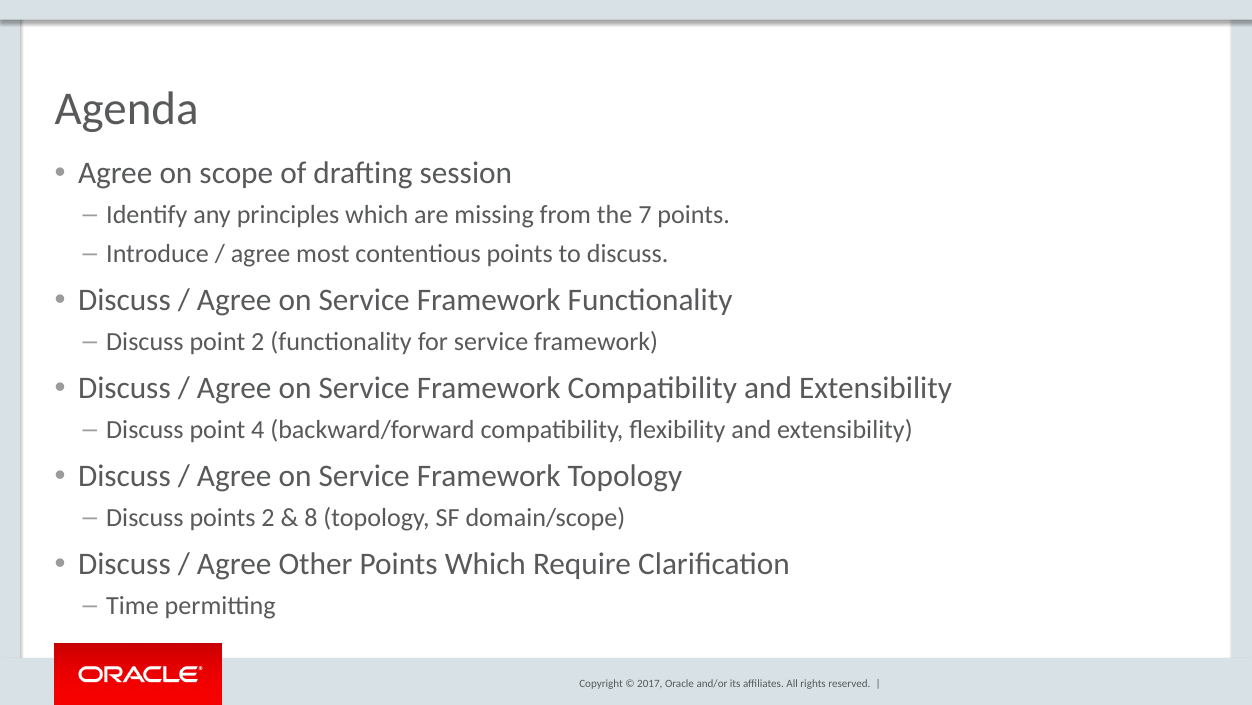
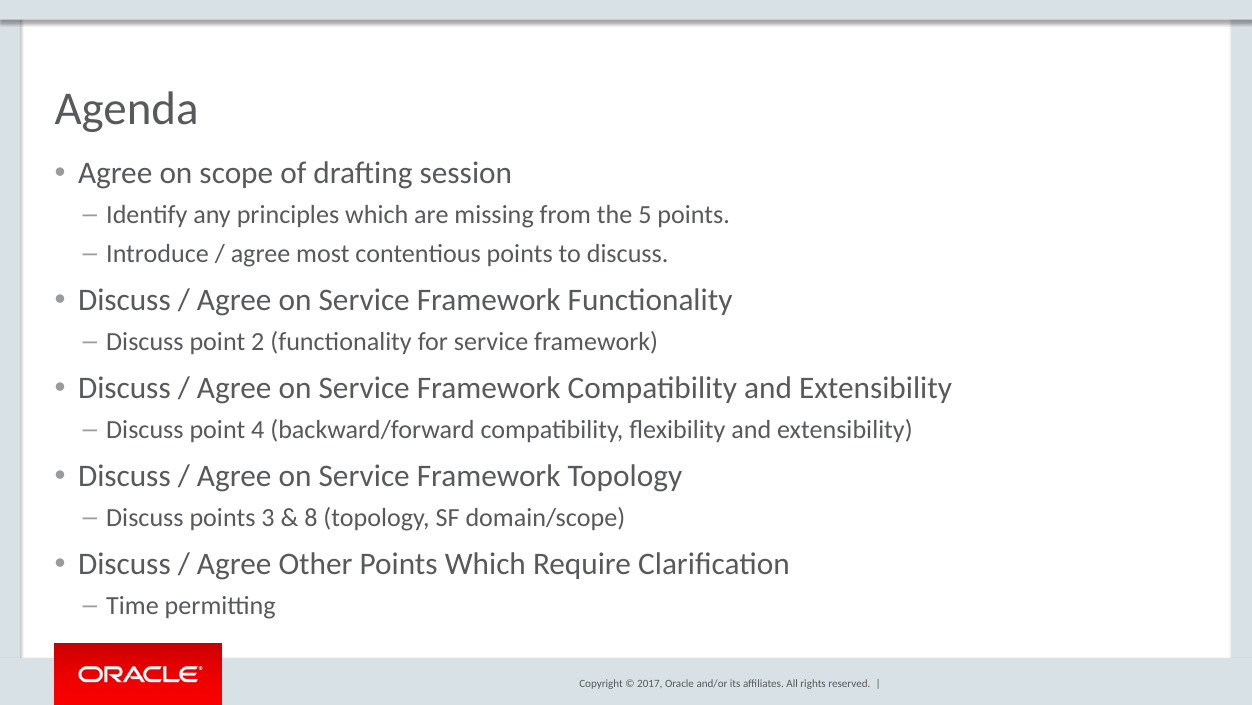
7: 7 -> 5
points 2: 2 -> 3
